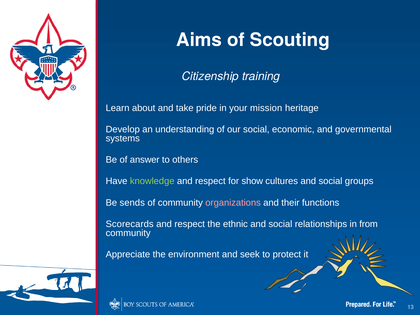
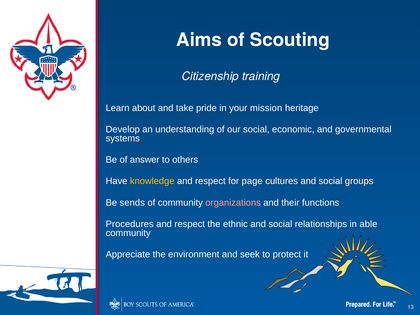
knowledge colour: light green -> yellow
show: show -> page
Scorecards: Scorecards -> Procedures
from: from -> able
